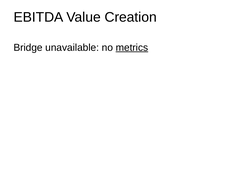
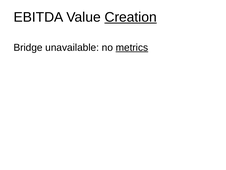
Creation underline: none -> present
